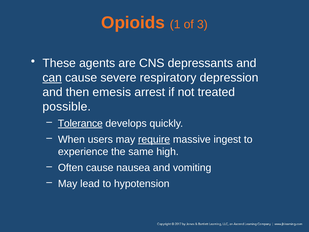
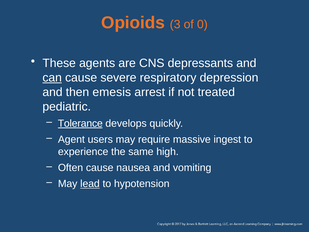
1: 1 -> 3
3: 3 -> 0
possible: possible -> pediatric
When: When -> Agent
require underline: present -> none
lead underline: none -> present
